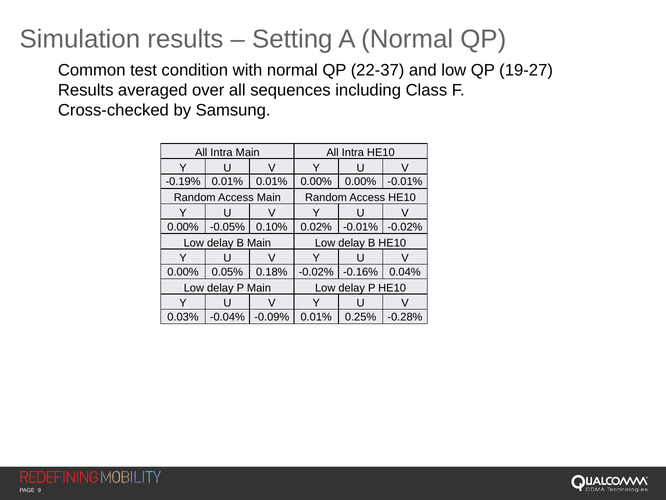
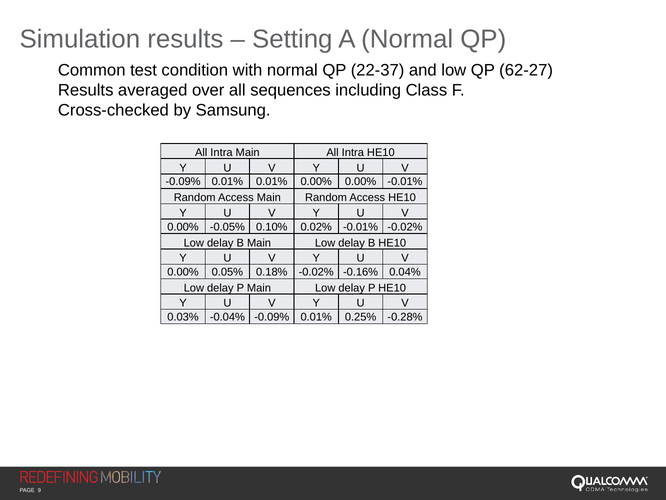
19-27: 19-27 -> 62-27
-0.19% at (183, 182): -0.19% -> -0.09%
